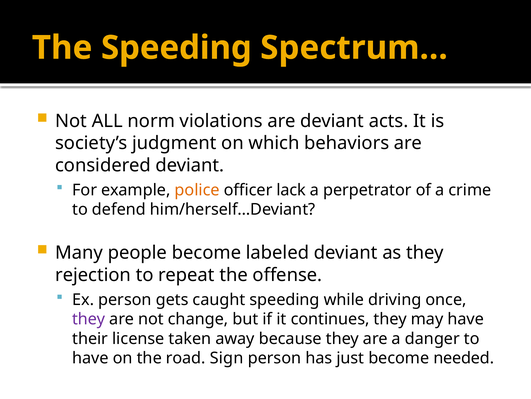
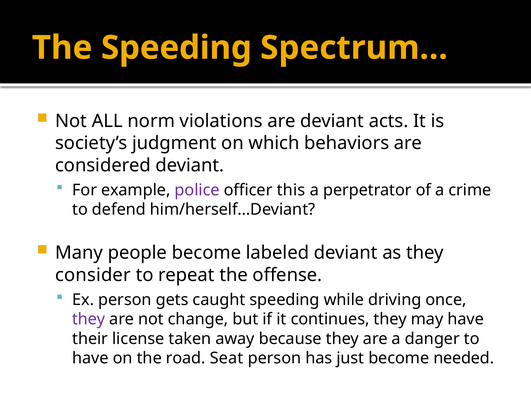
police colour: orange -> purple
lack: lack -> this
rejection: rejection -> consider
Sign: Sign -> Seat
